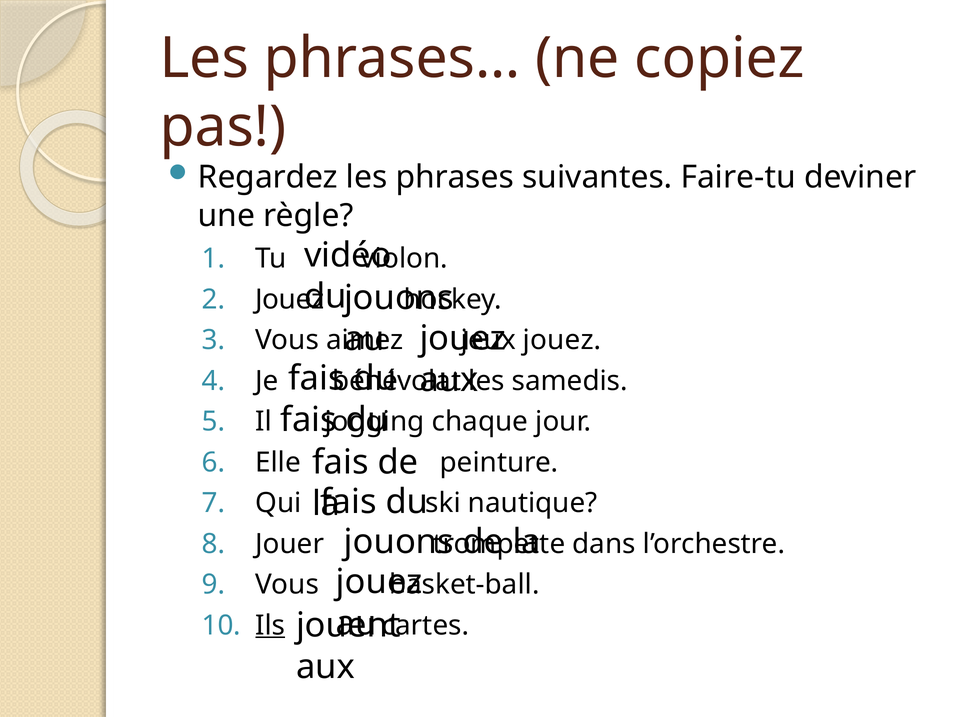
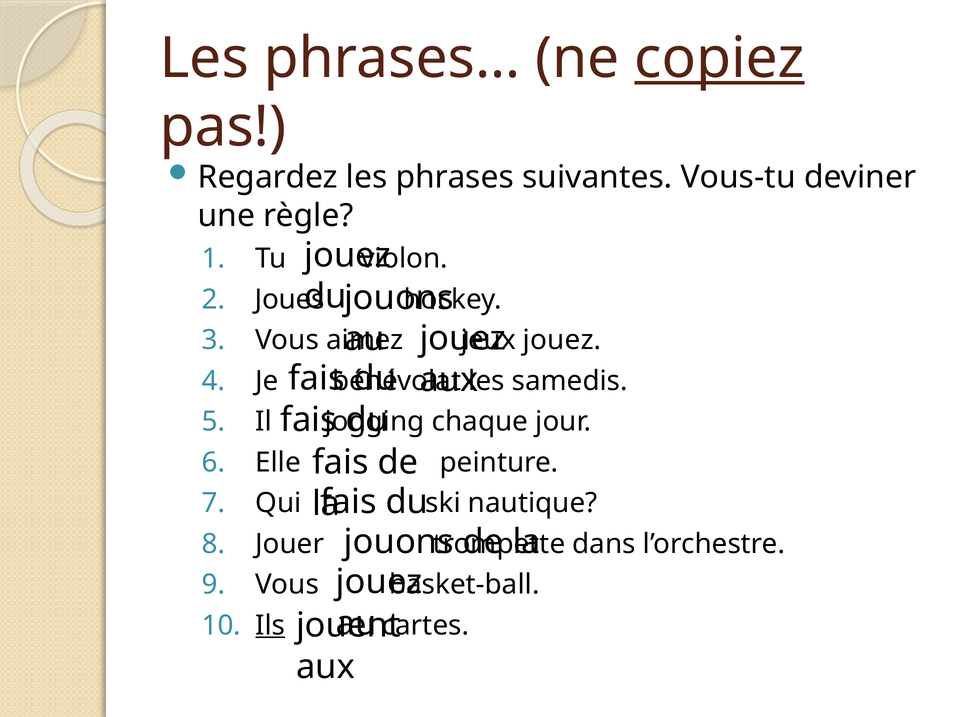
copiez underline: none -> present
Faire-tu: Faire-tu -> Vous-tu
vidéo at (348, 255): vidéo -> jouez
Jouez at (290, 299): Jouez -> Joues
